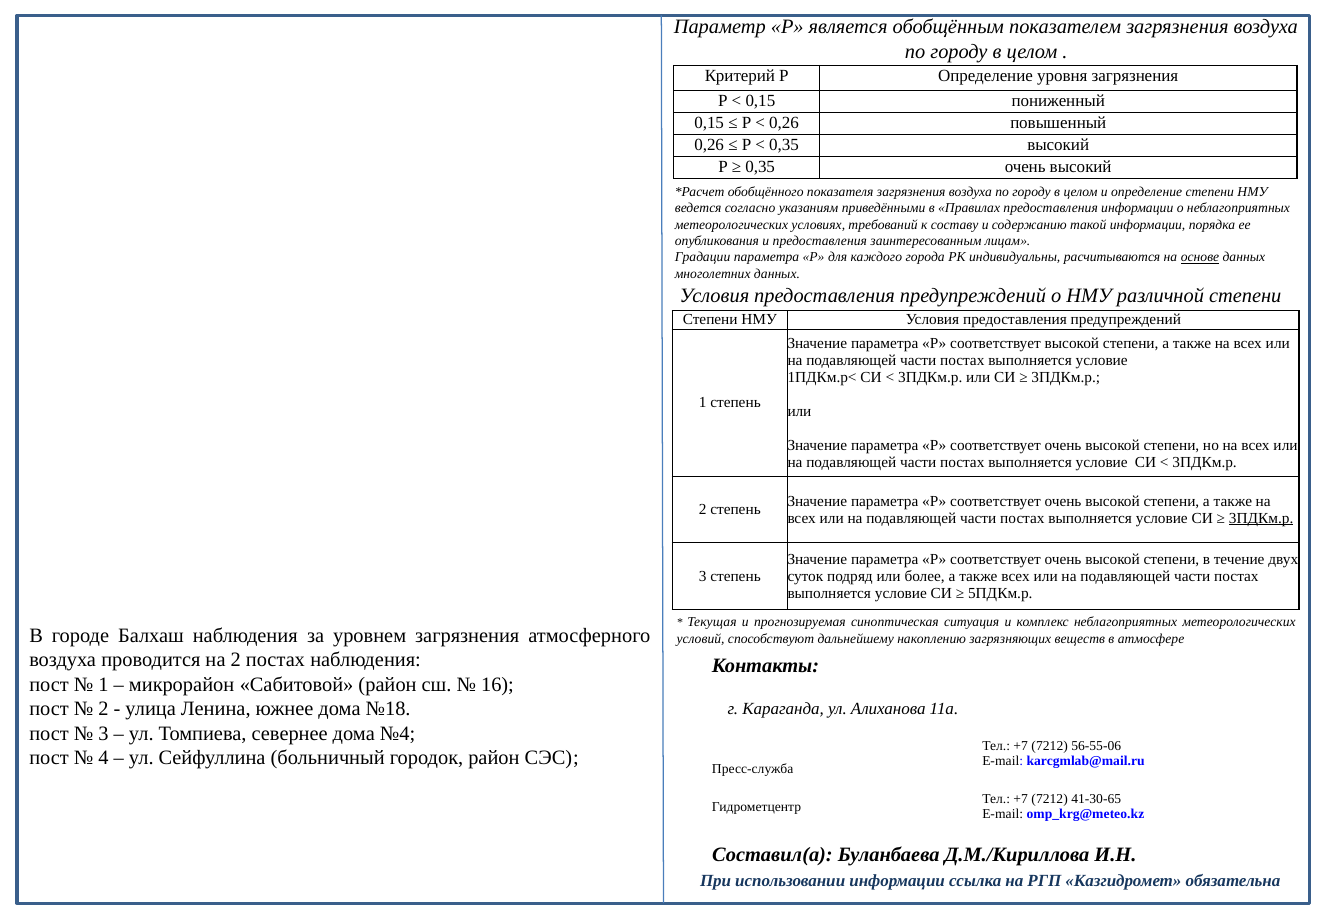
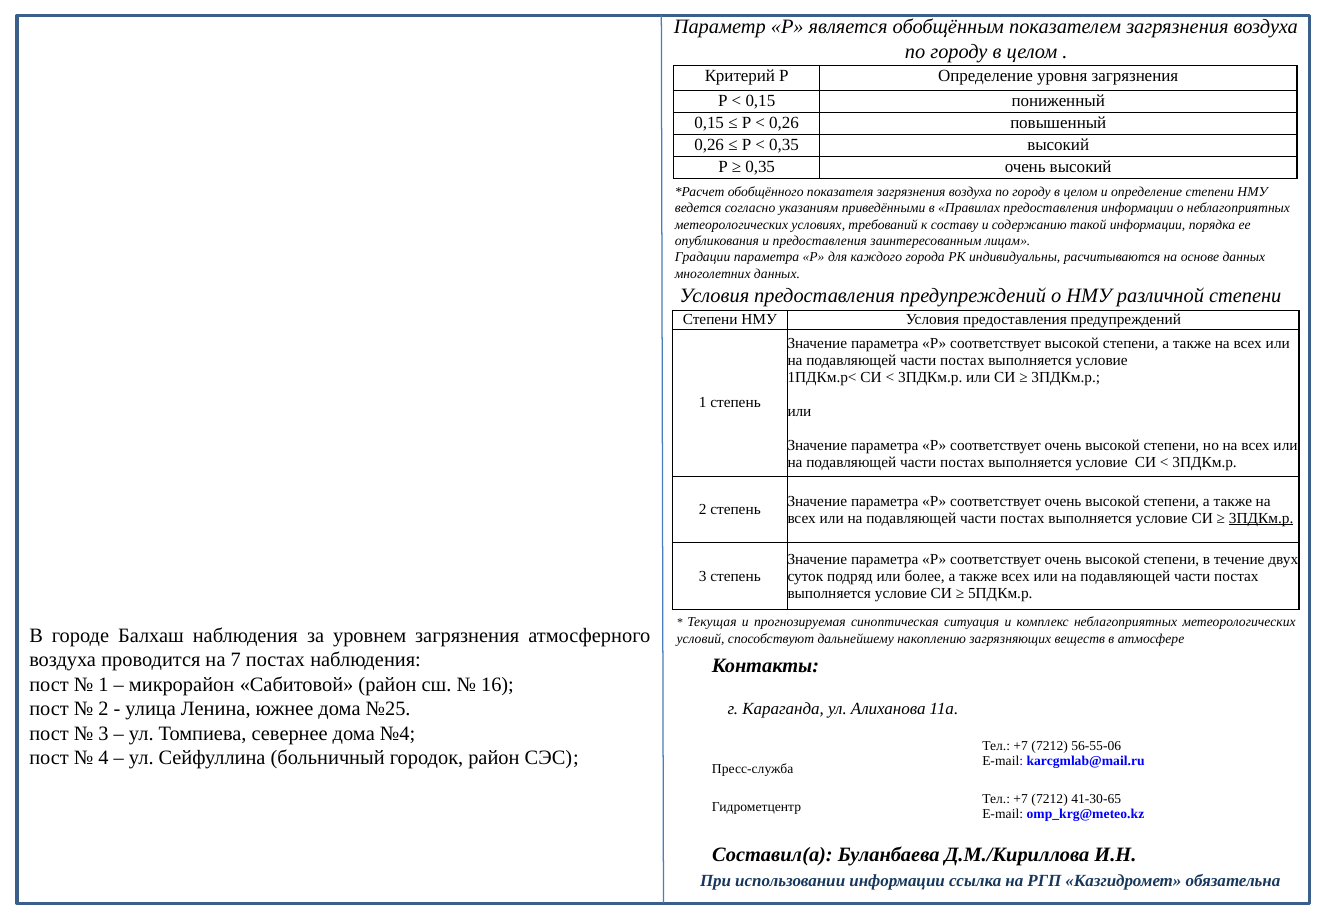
основе underline: present -> none
на 2: 2 -> 7
№18: №18 -> №25
